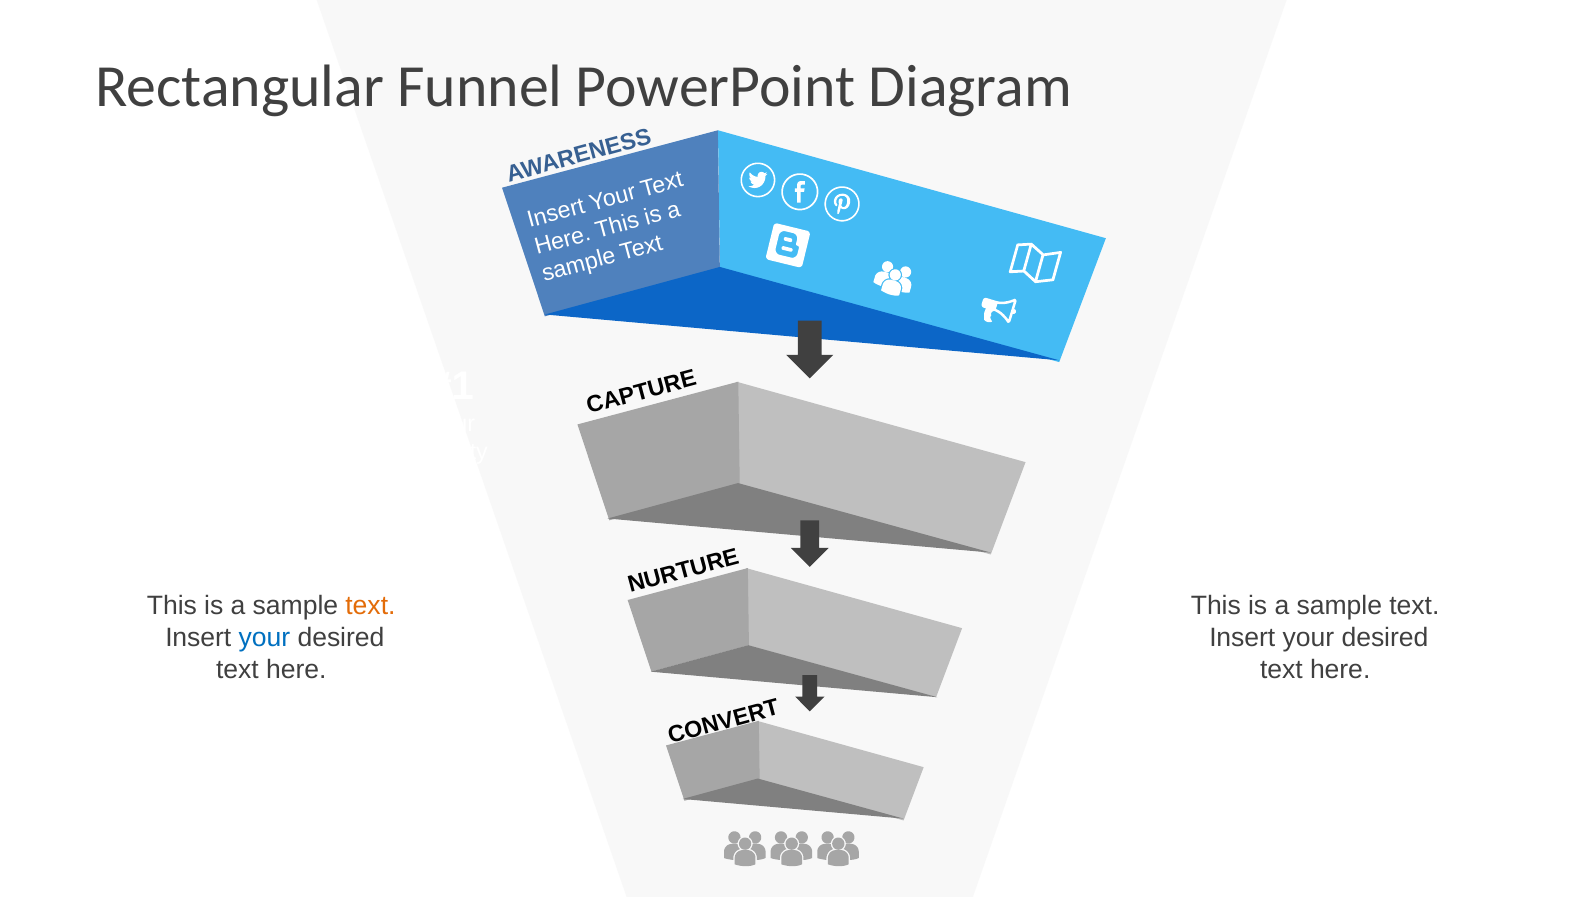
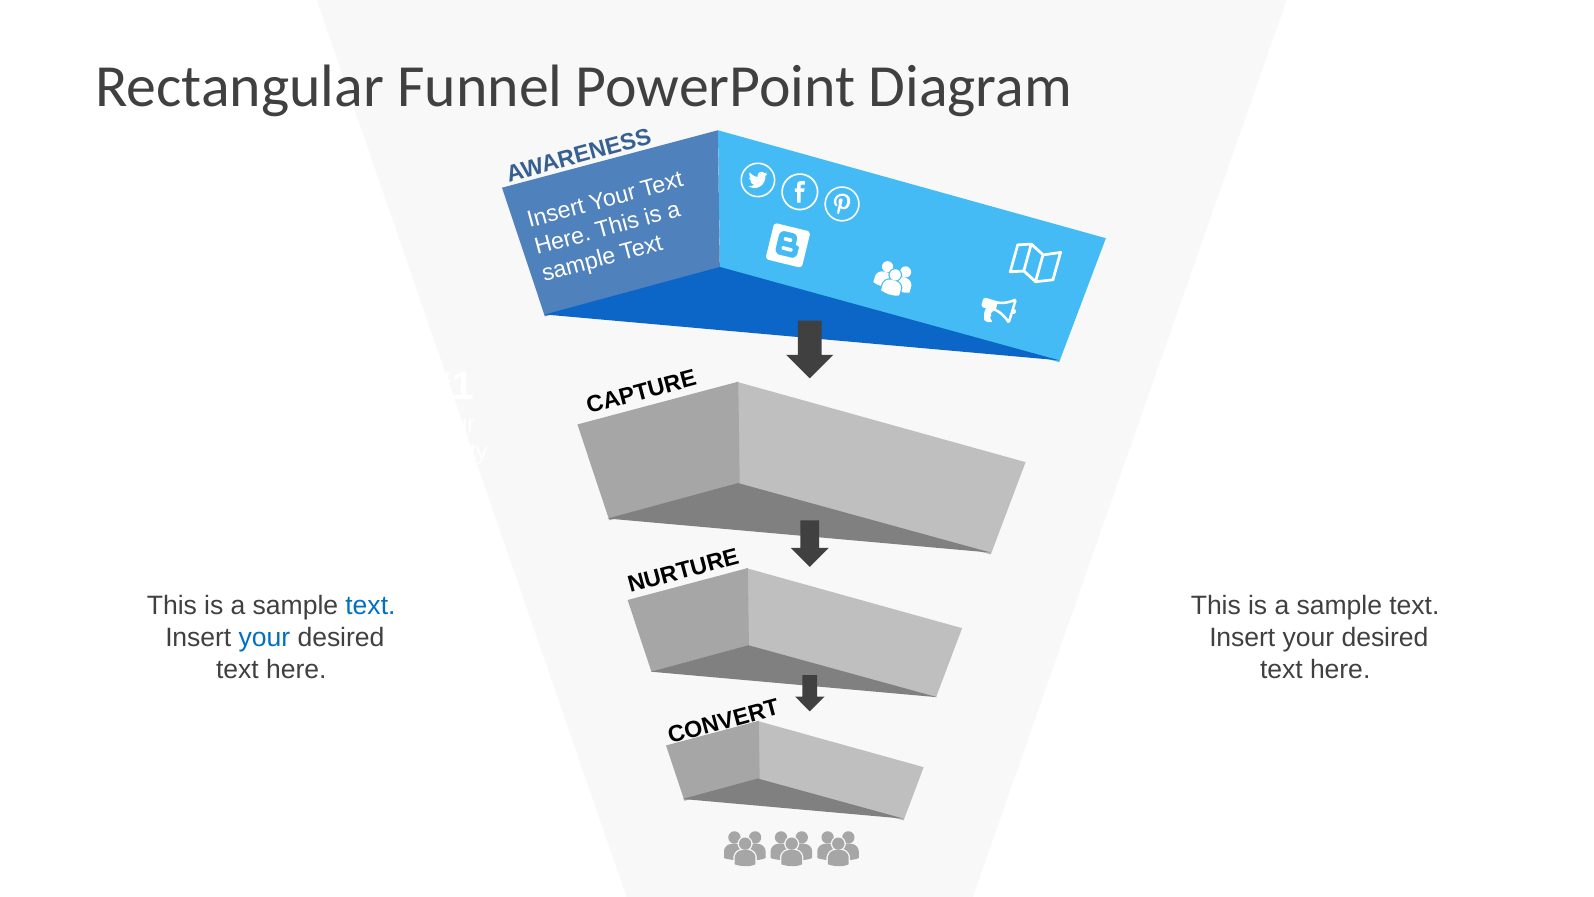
text at (370, 606) colour: orange -> blue
